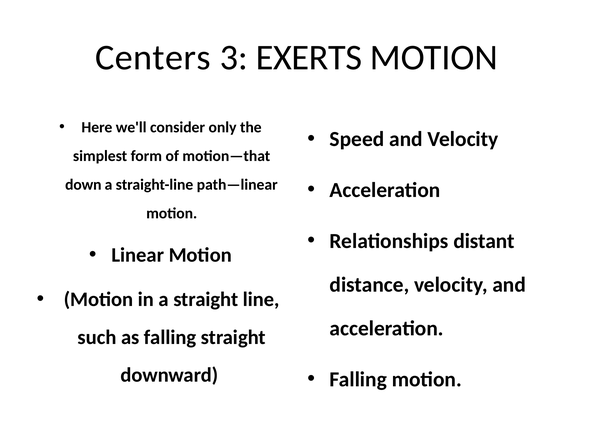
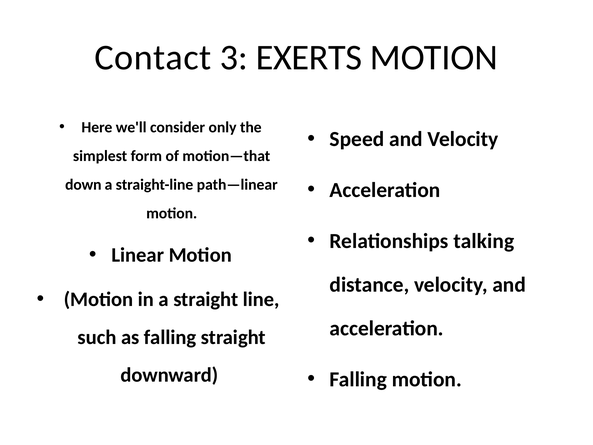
Centers: Centers -> Contact
distant: distant -> talking
